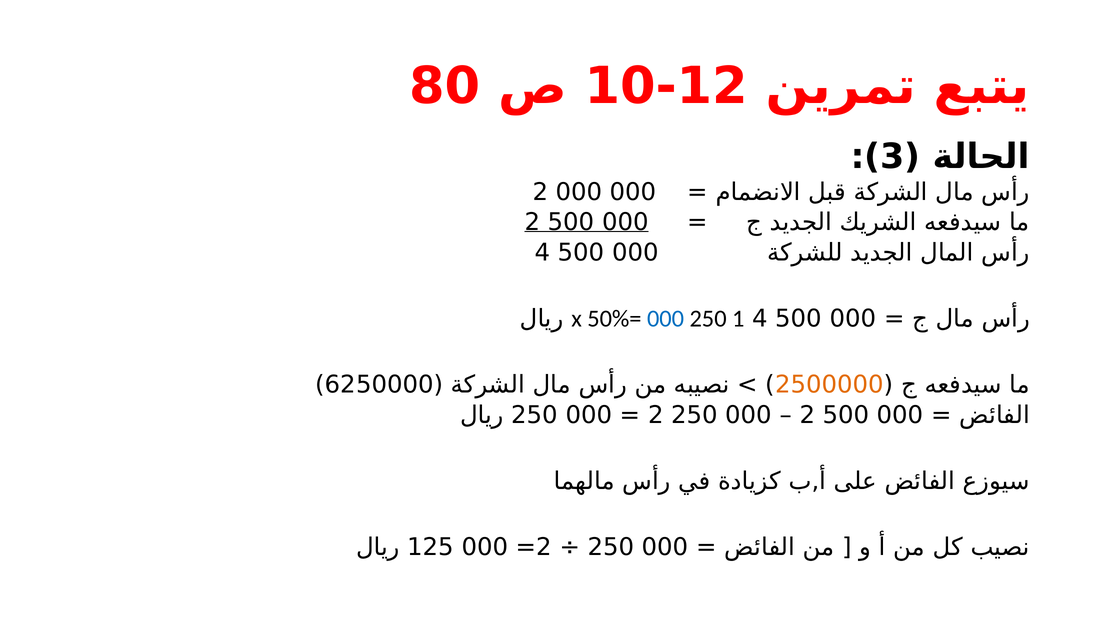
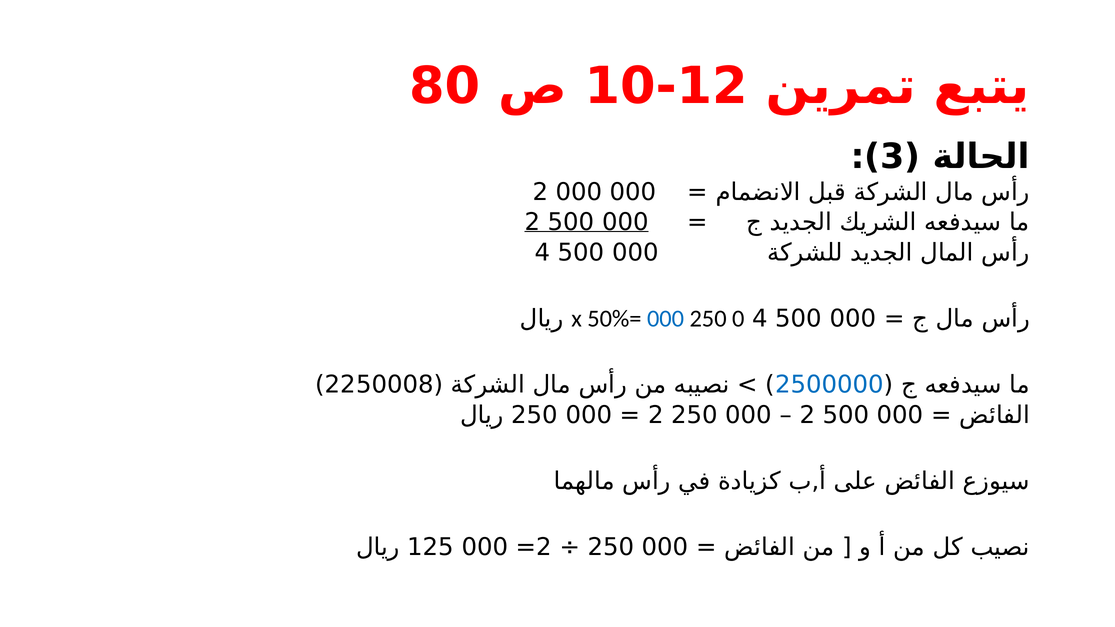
1: 1 -> 0
6250000: 6250000 -> 2250008
2500000 colour: orange -> blue
